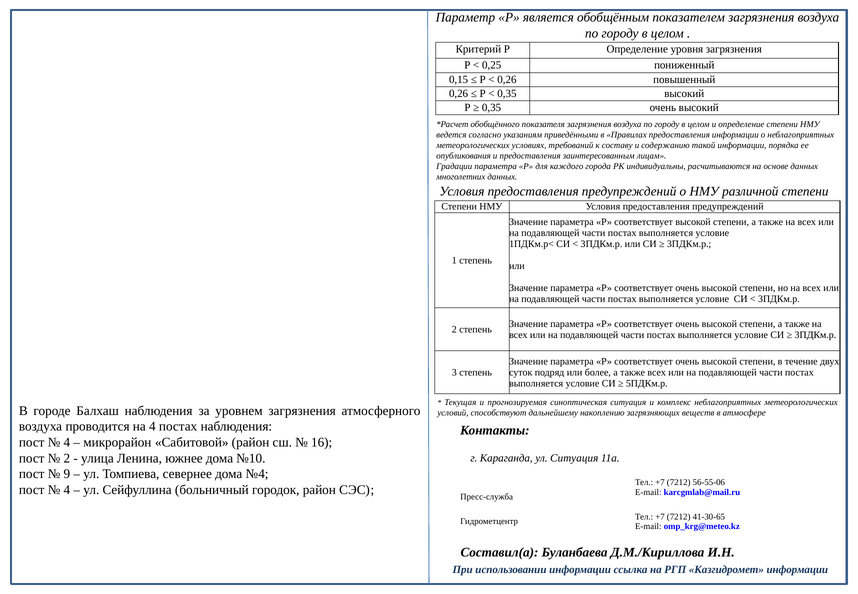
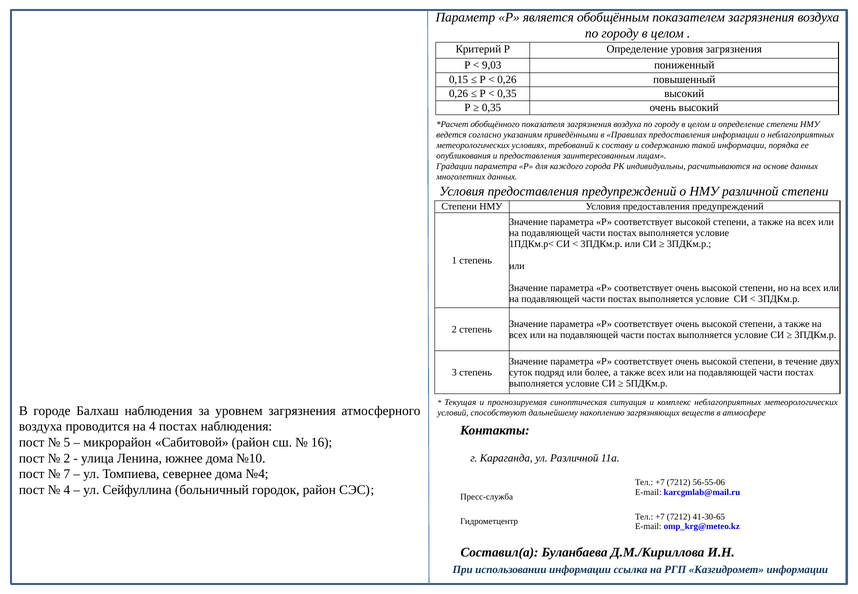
0,25: 0,25 -> 9,03
4 at (67, 442): 4 -> 5
ул Ситуация: Ситуация -> Различной
9: 9 -> 7
